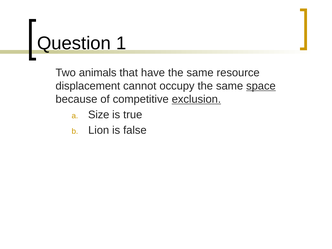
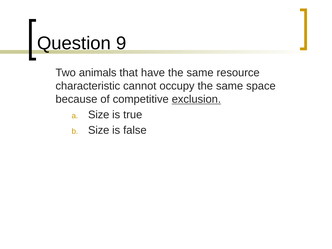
1: 1 -> 9
displacement: displacement -> characteristic
space underline: present -> none
Lion at (99, 130): Lion -> Size
